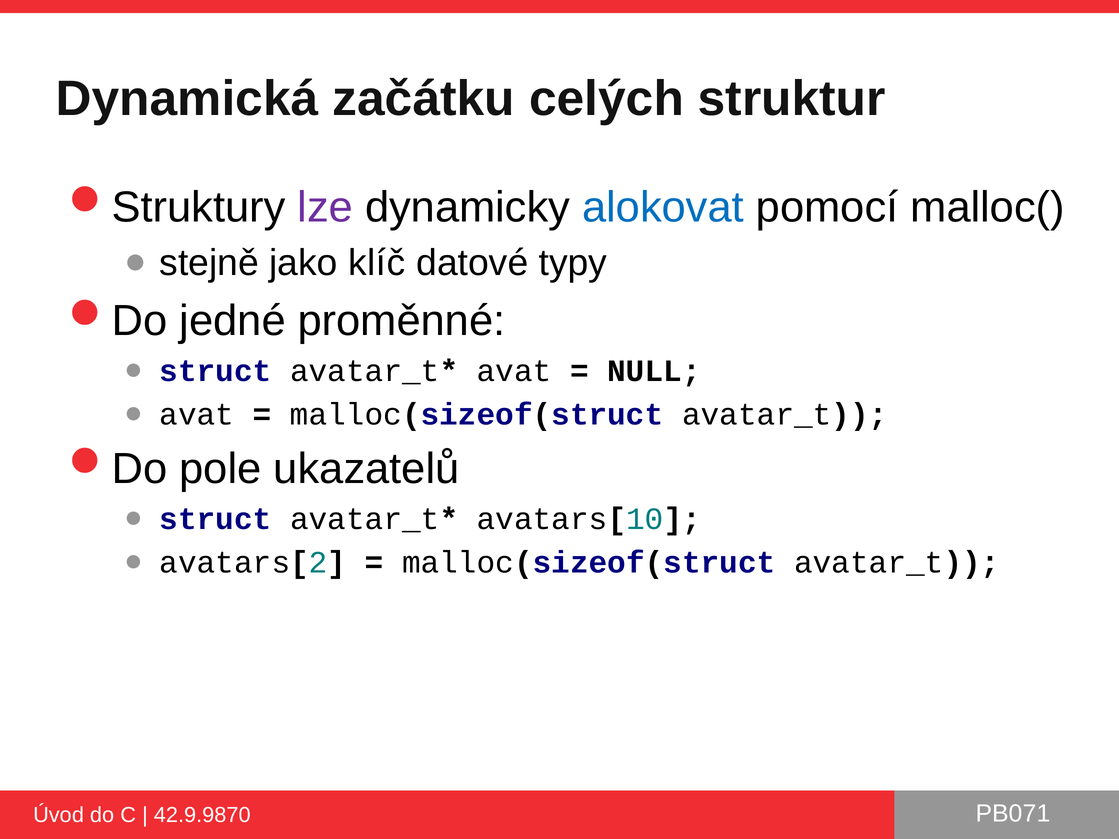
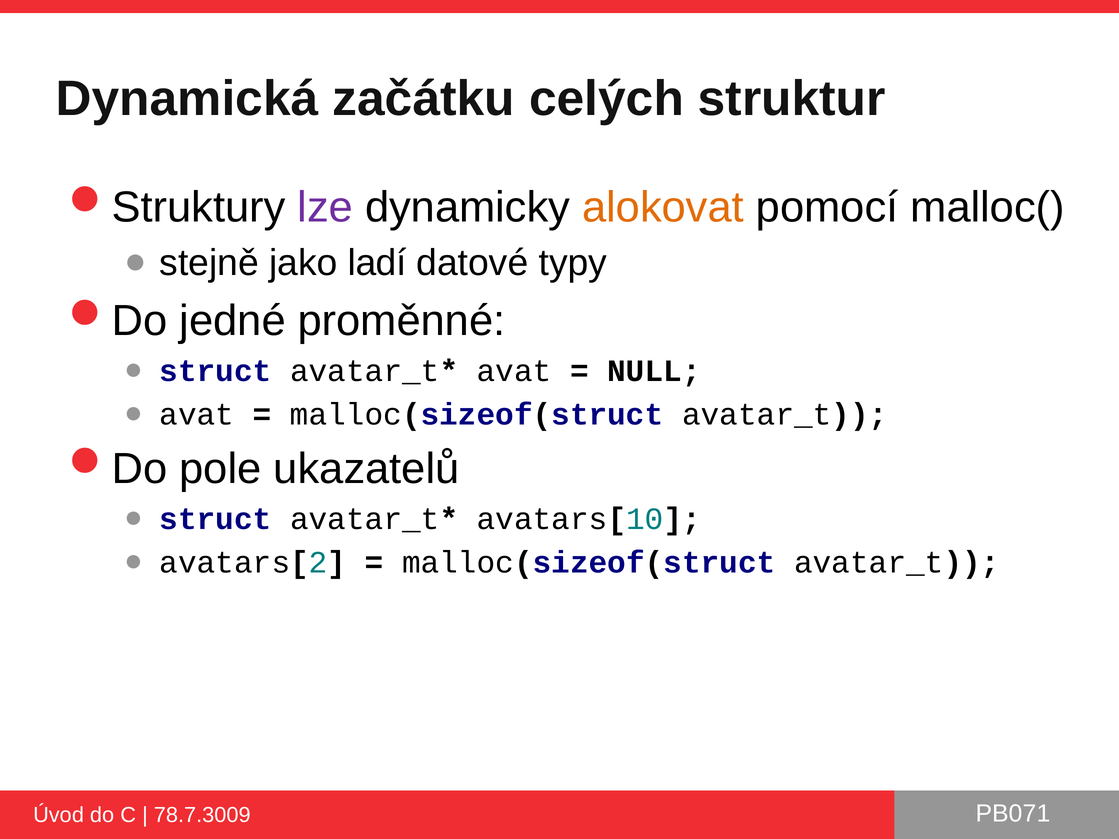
alokovat colour: blue -> orange
klíč: klíč -> ladí
42.9.9870: 42.9.9870 -> 78.7.3009
